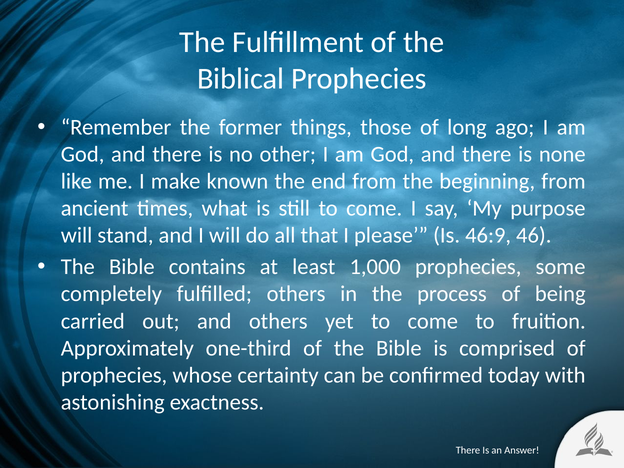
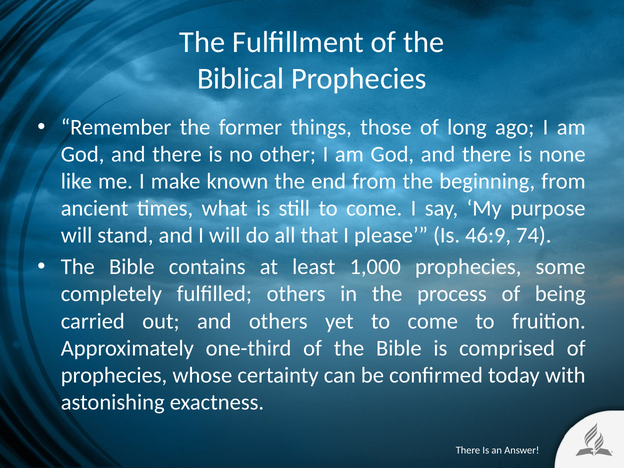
46: 46 -> 74
